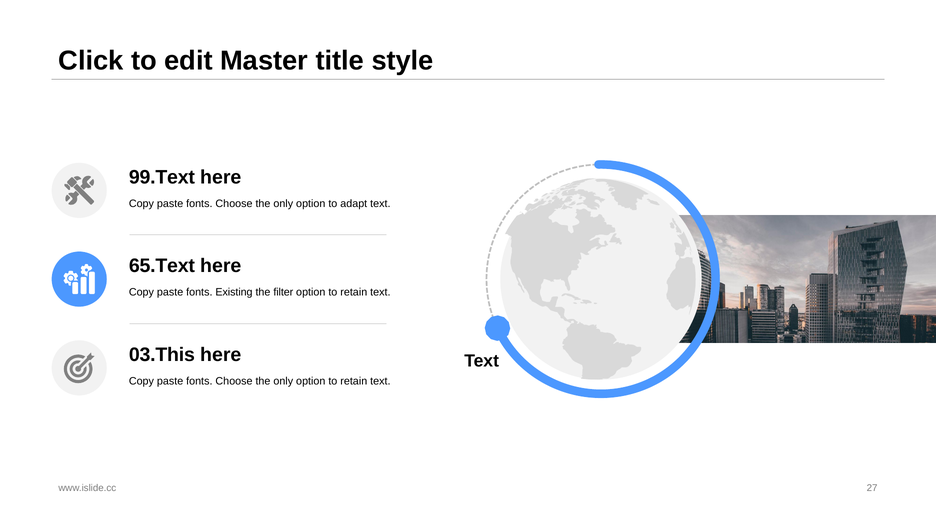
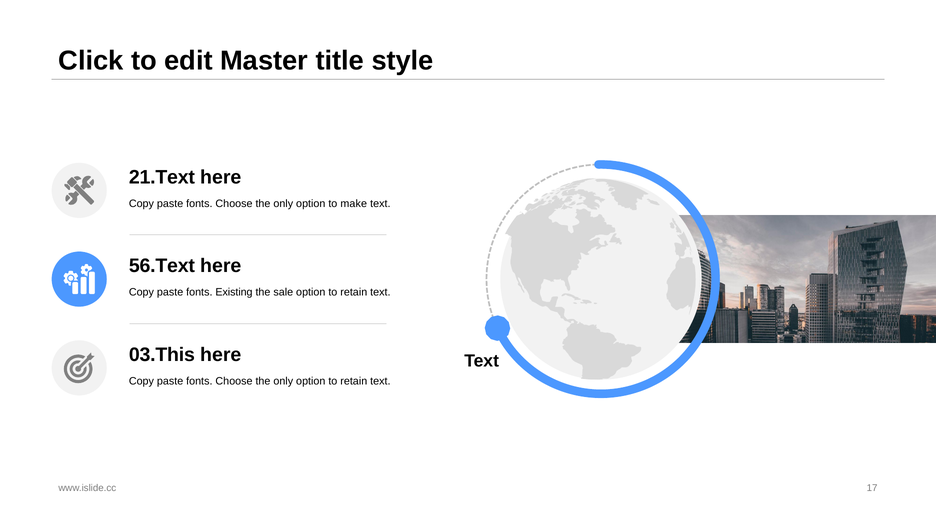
99.Text: 99.Text -> 21.Text
adapt: adapt -> make
65.Text: 65.Text -> 56.Text
filter: filter -> sale
27: 27 -> 17
